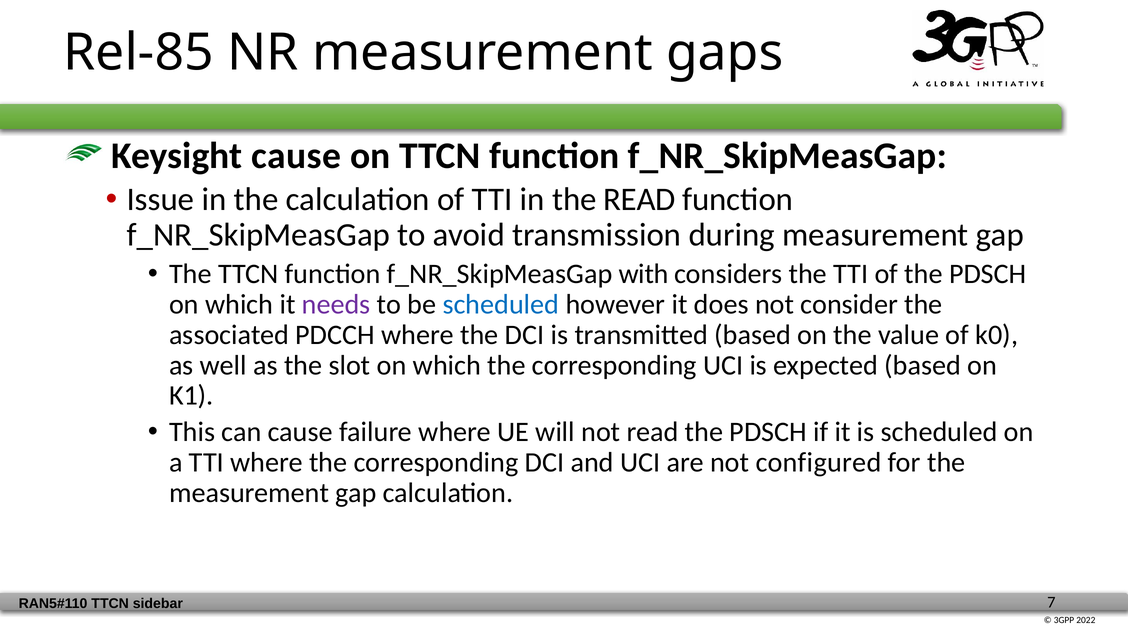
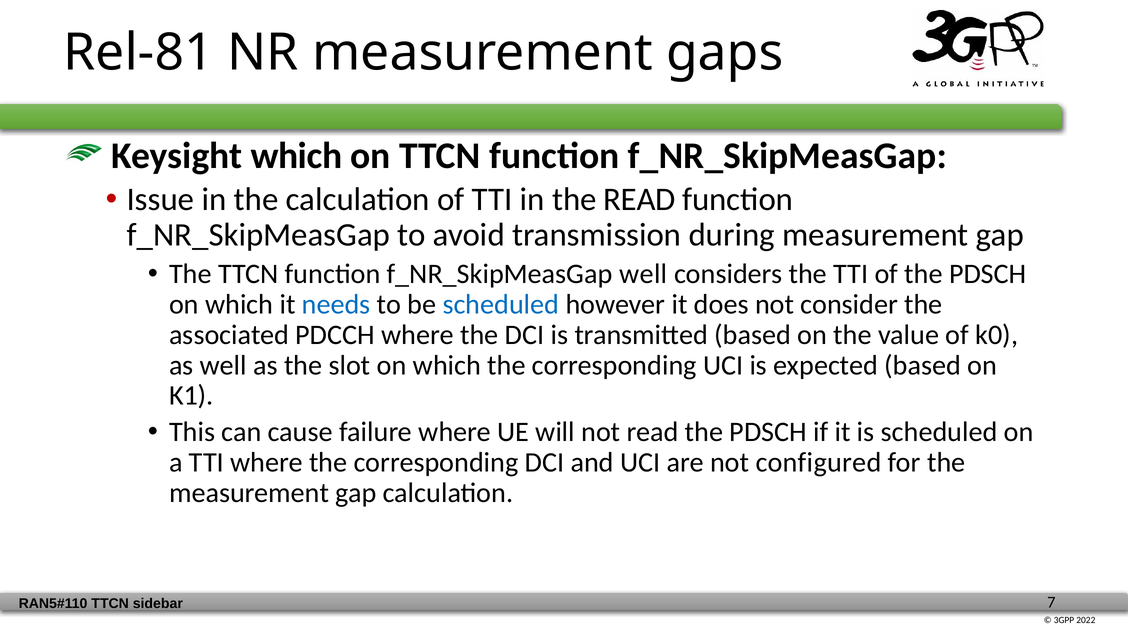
Rel-85: Rel-85 -> Rel-81
Keysight cause: cause -> which
f_NR_SkipMeasGap with: with -> well
needs colour: purple -> blue
